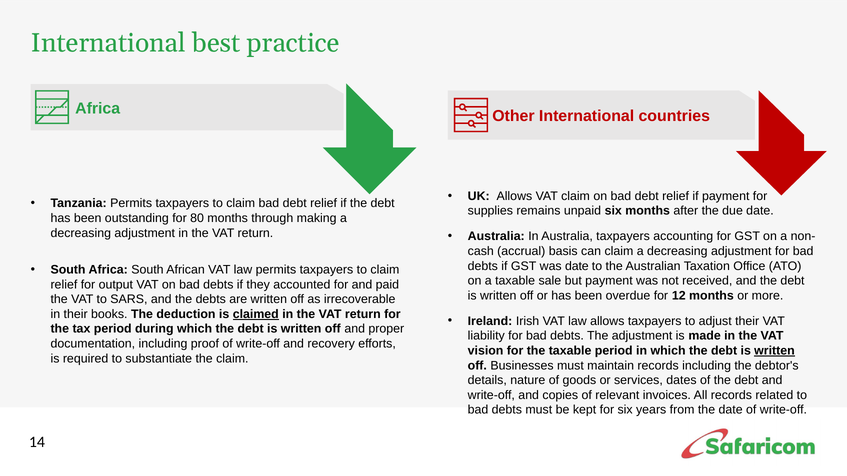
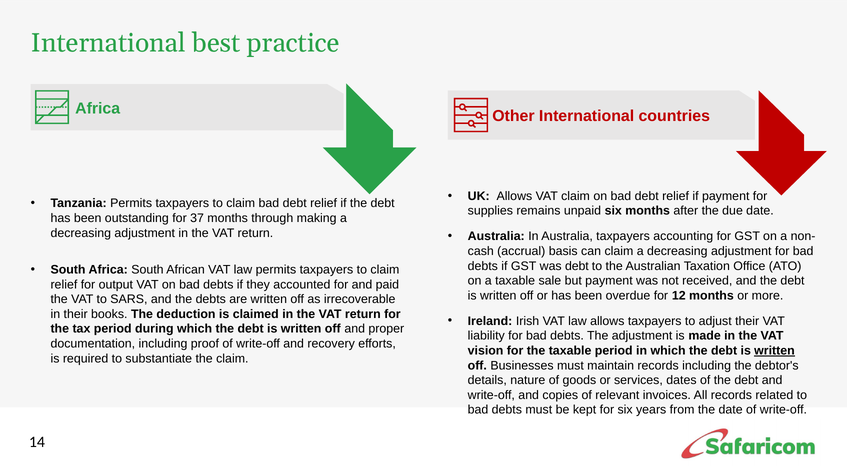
80: 80 -> 37
was date: date -> debt
claimed underline: present -> none
